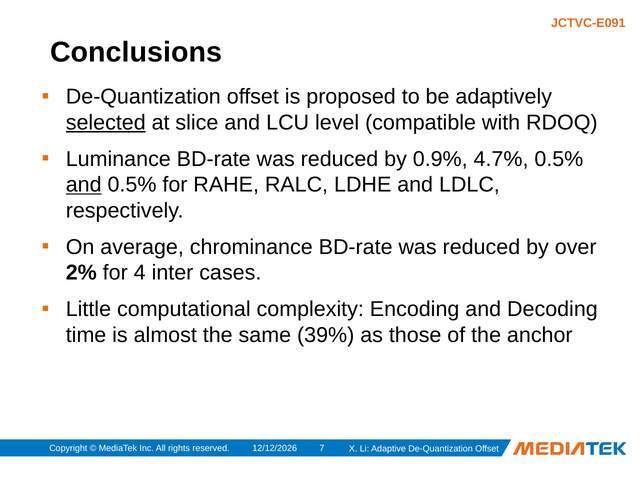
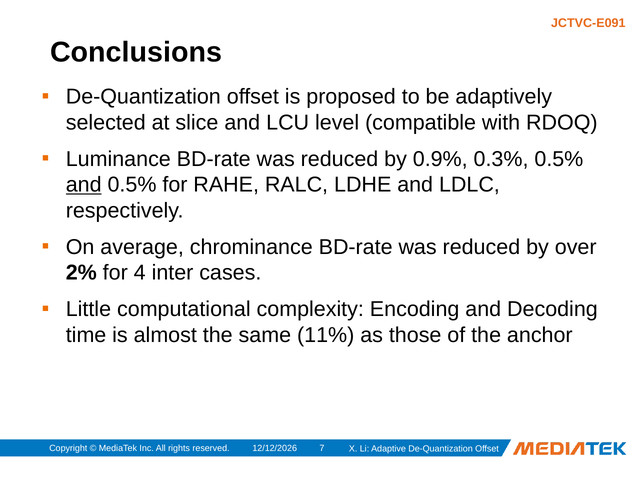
selected underline: present -> none
4.7%: 4.7% -> 0.3%
39%: 39% -> 11%
